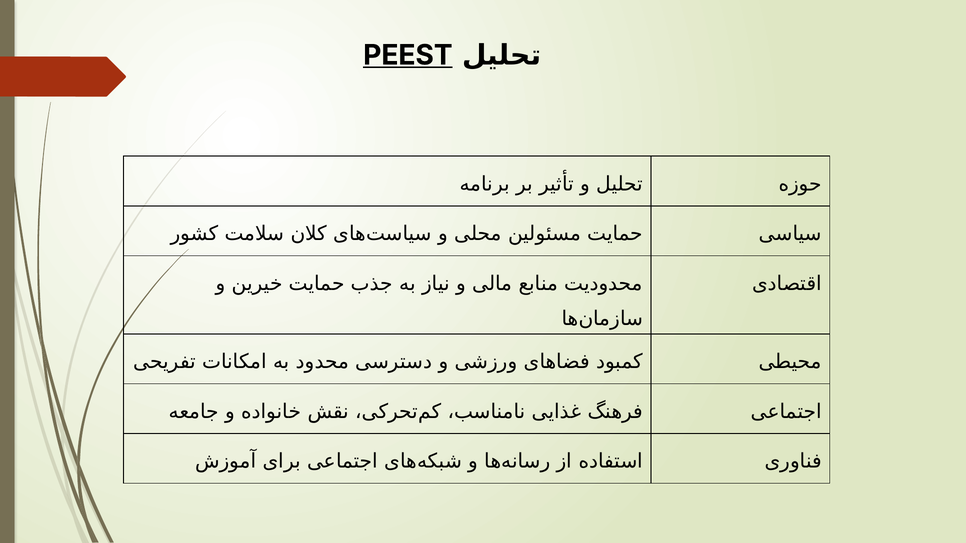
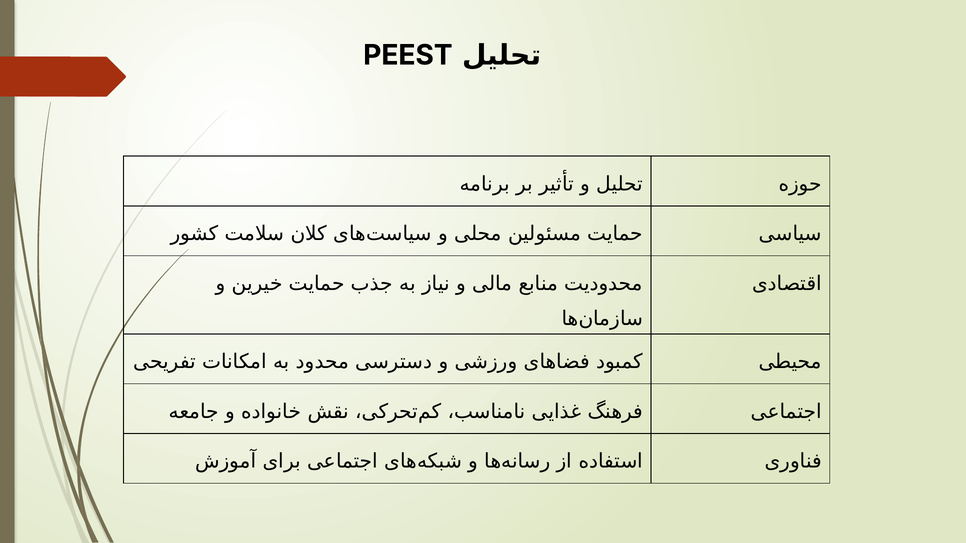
PEEST underline: present -> none
